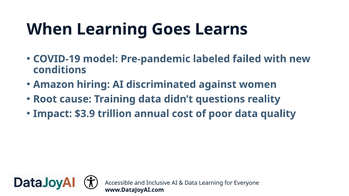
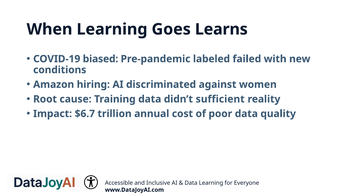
model: model -> biased
questions: questions -> sufficient
$3.9: $3.9 -> $6.7
